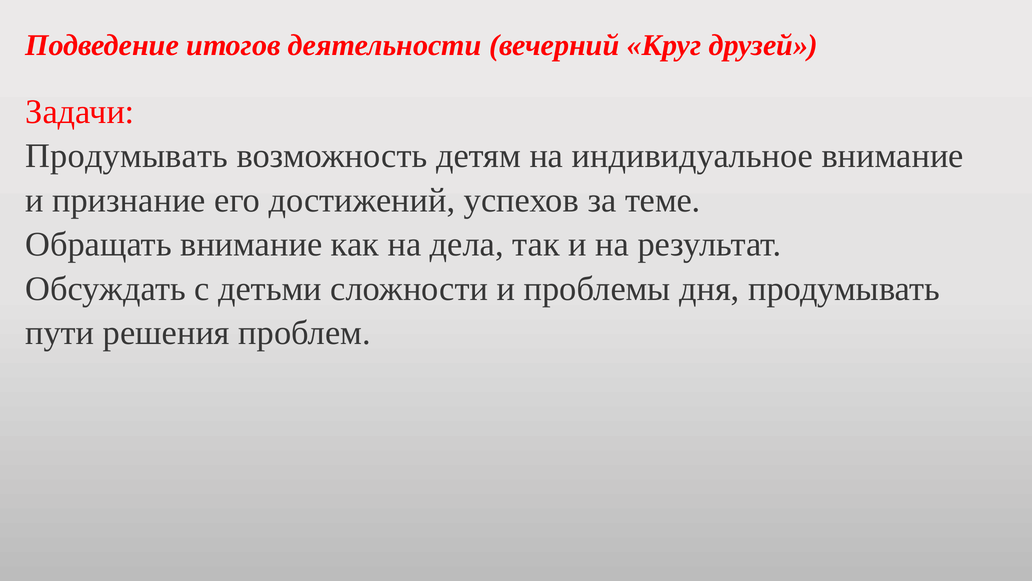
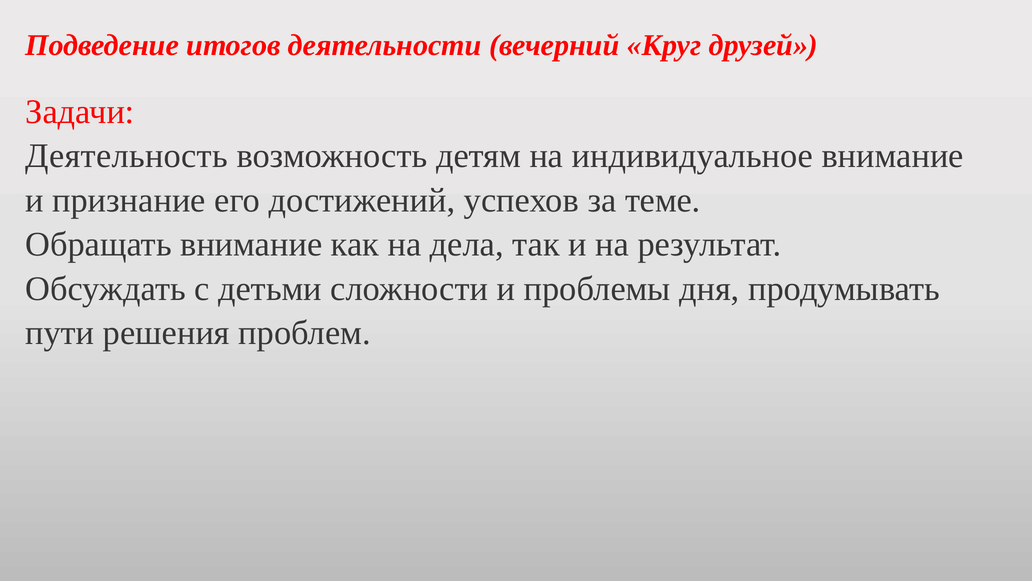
Продумывать at (127, 156): Продумывать -> Деятельность
